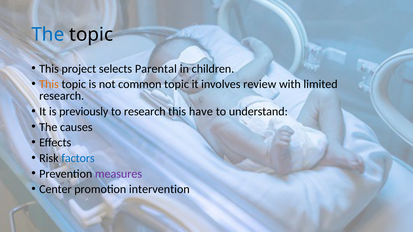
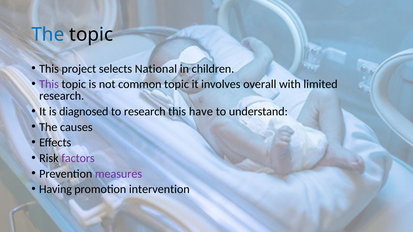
Parental: Parental -> National
This at (49, 84) colour: orange -> purple
review: review -> overall
previously: previously -> diagnosed
factors colour: blue -> purple
Center: Center -> Having
